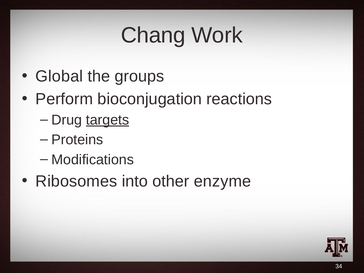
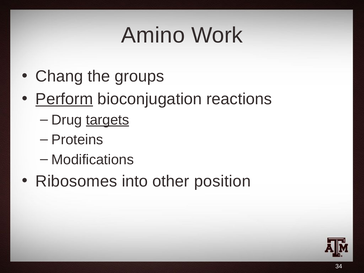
Chang: Chang -> Amino
Global: Global -> Chang
Perform underline: none -> present
enzyme: enzyme -> position
